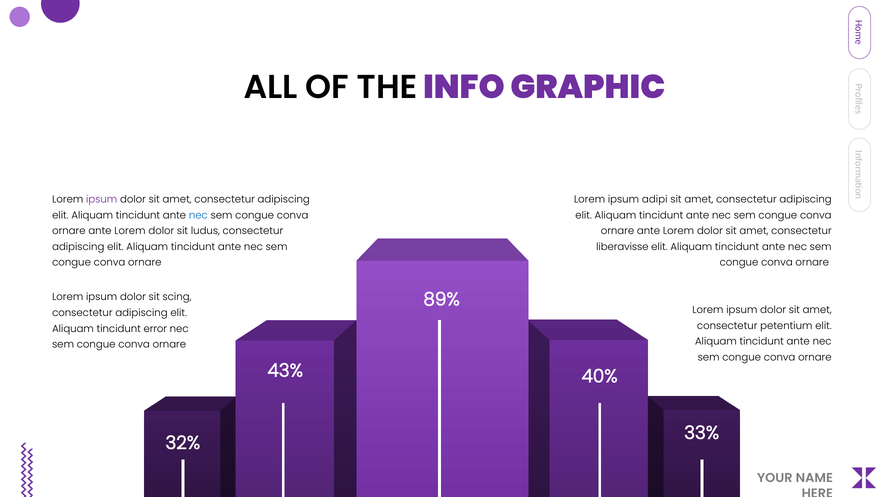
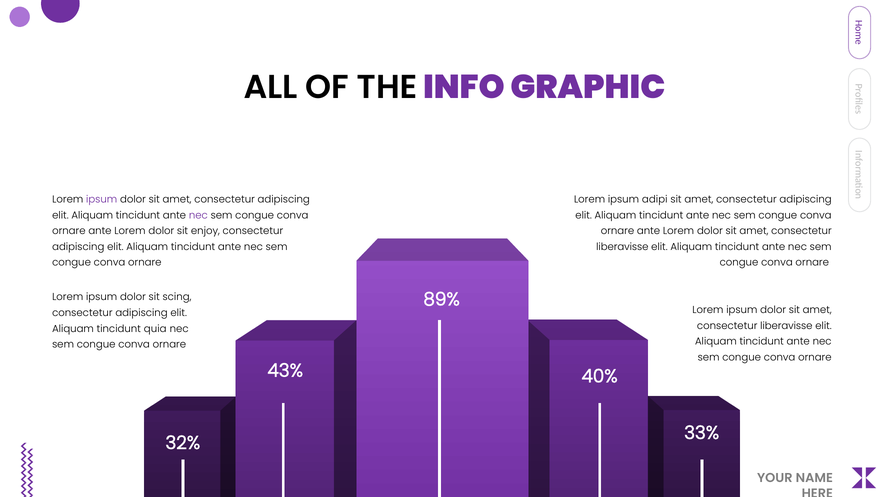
nec at (198, 215) colour: blue -> purple
ludus: ludus -> enjoy
petentium at (786, 326): petentium -> liberavisse
error: error -> quia
